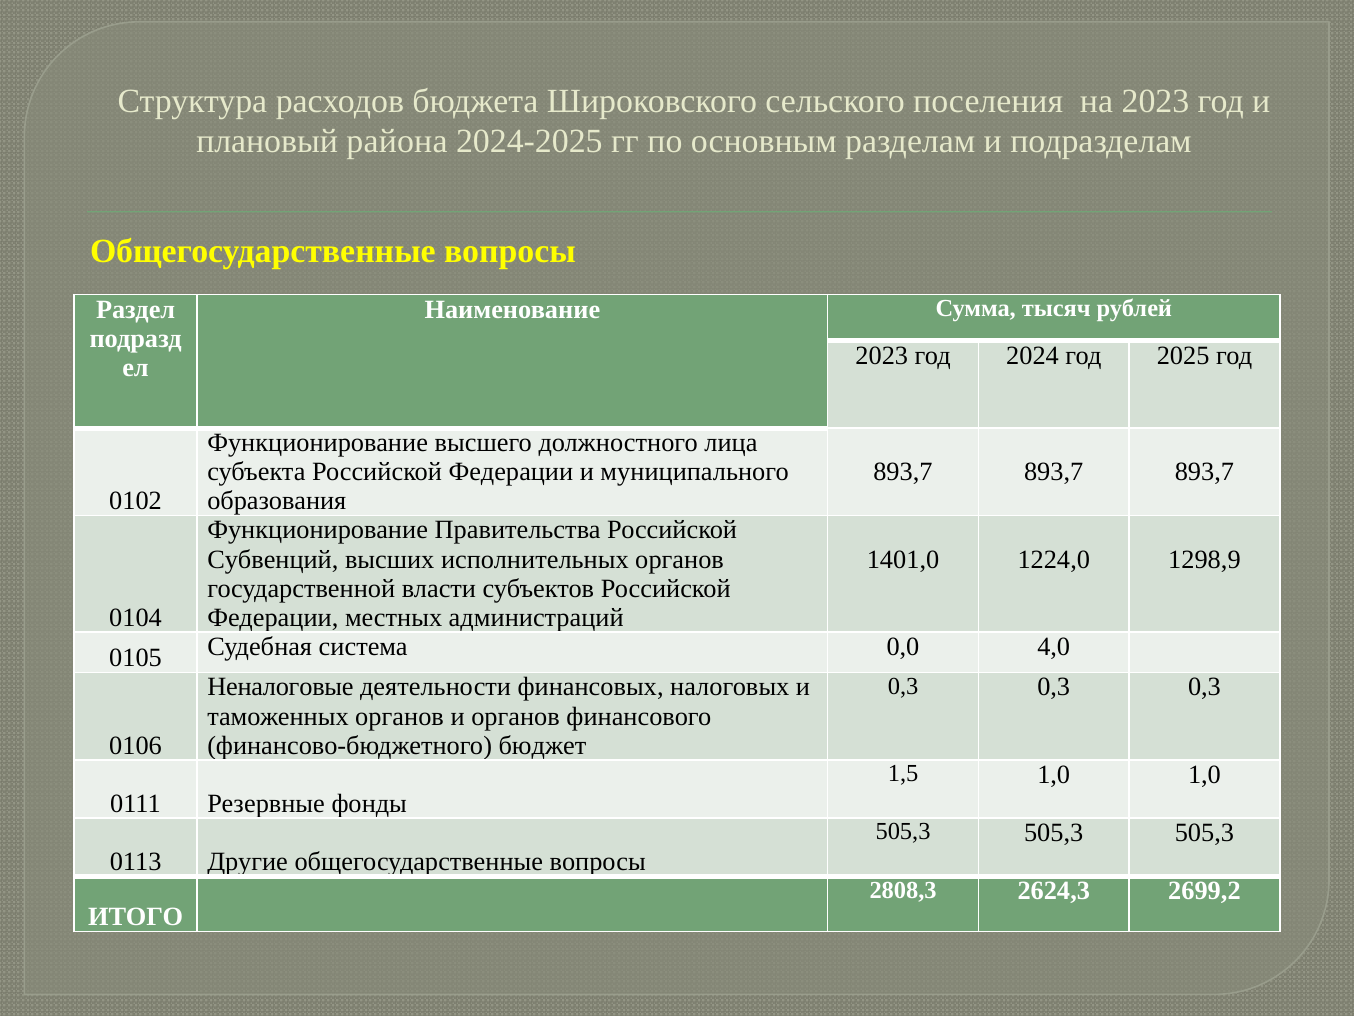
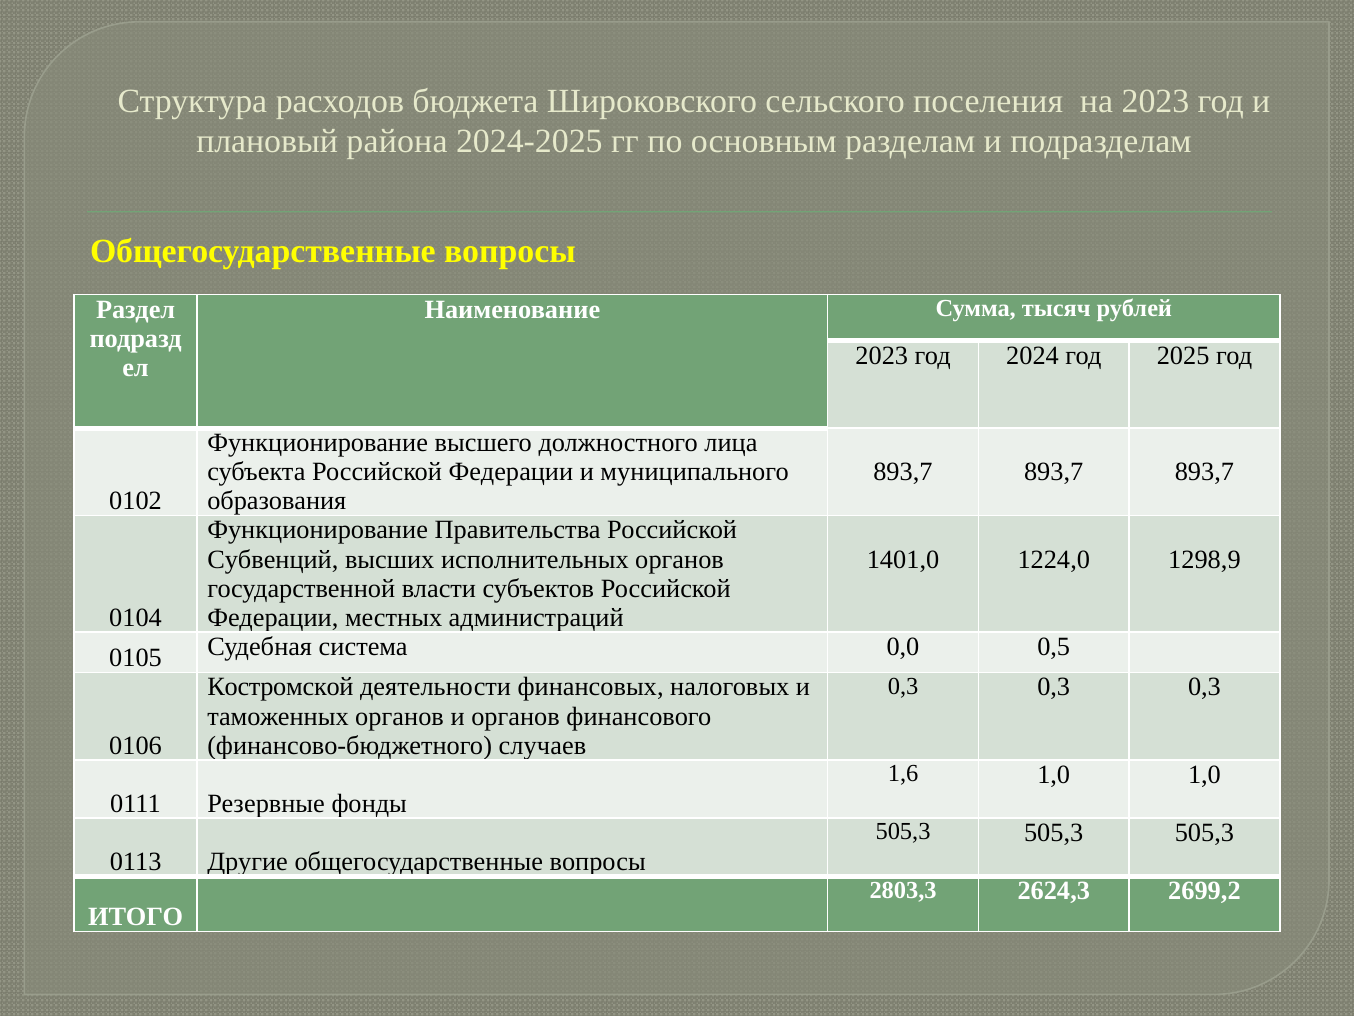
4,0: 4,0 -> 0,5
Неналоговые: Неналоговые -> Костромской
бюджет: бюджет -> случаев
1,5: 1,5 -> 1,6
2808,3: 2808,3 -> 2803,3
